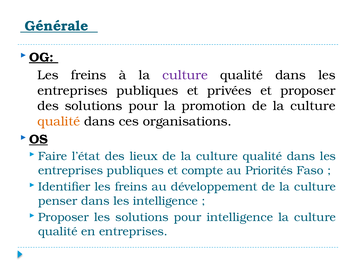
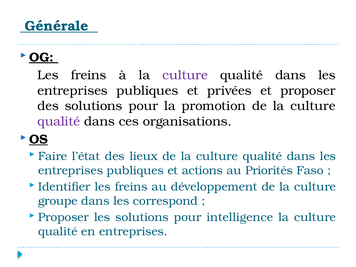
qualité at (59, 121) colour: orange -> purple
compte: compte -> actions
penser: penser -> groupe
les intelligence: intelligence -> correspond
